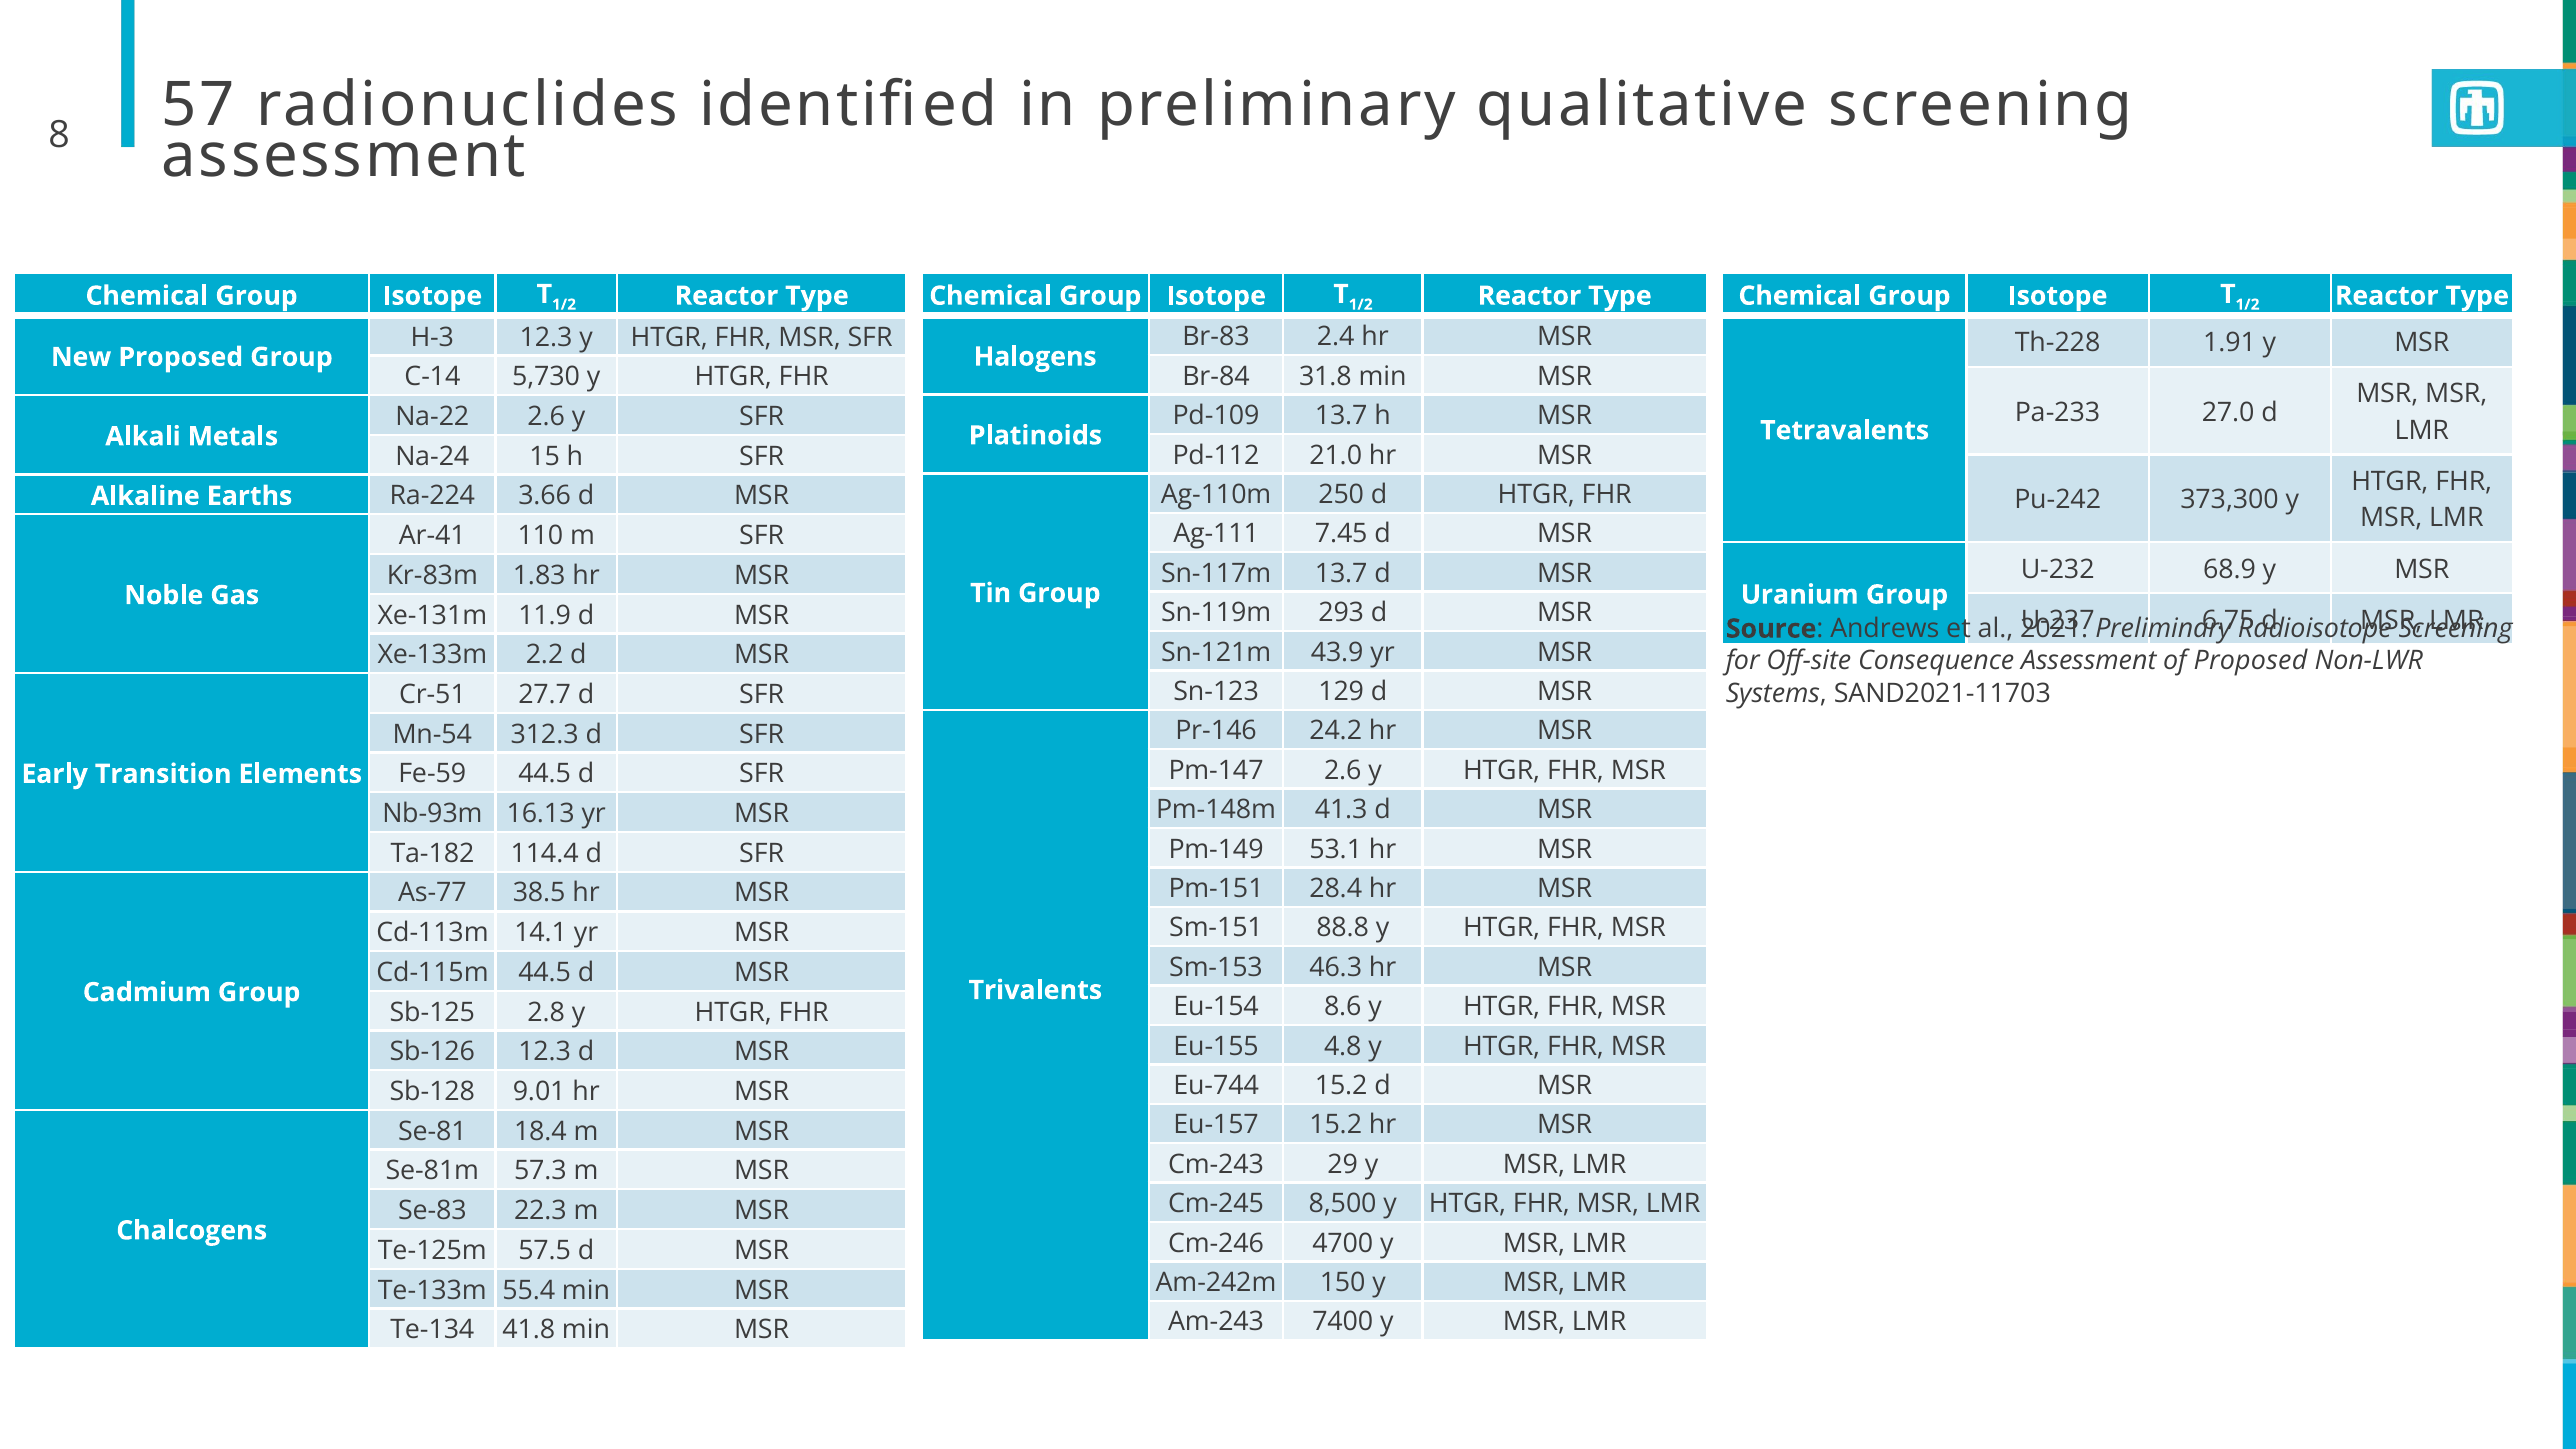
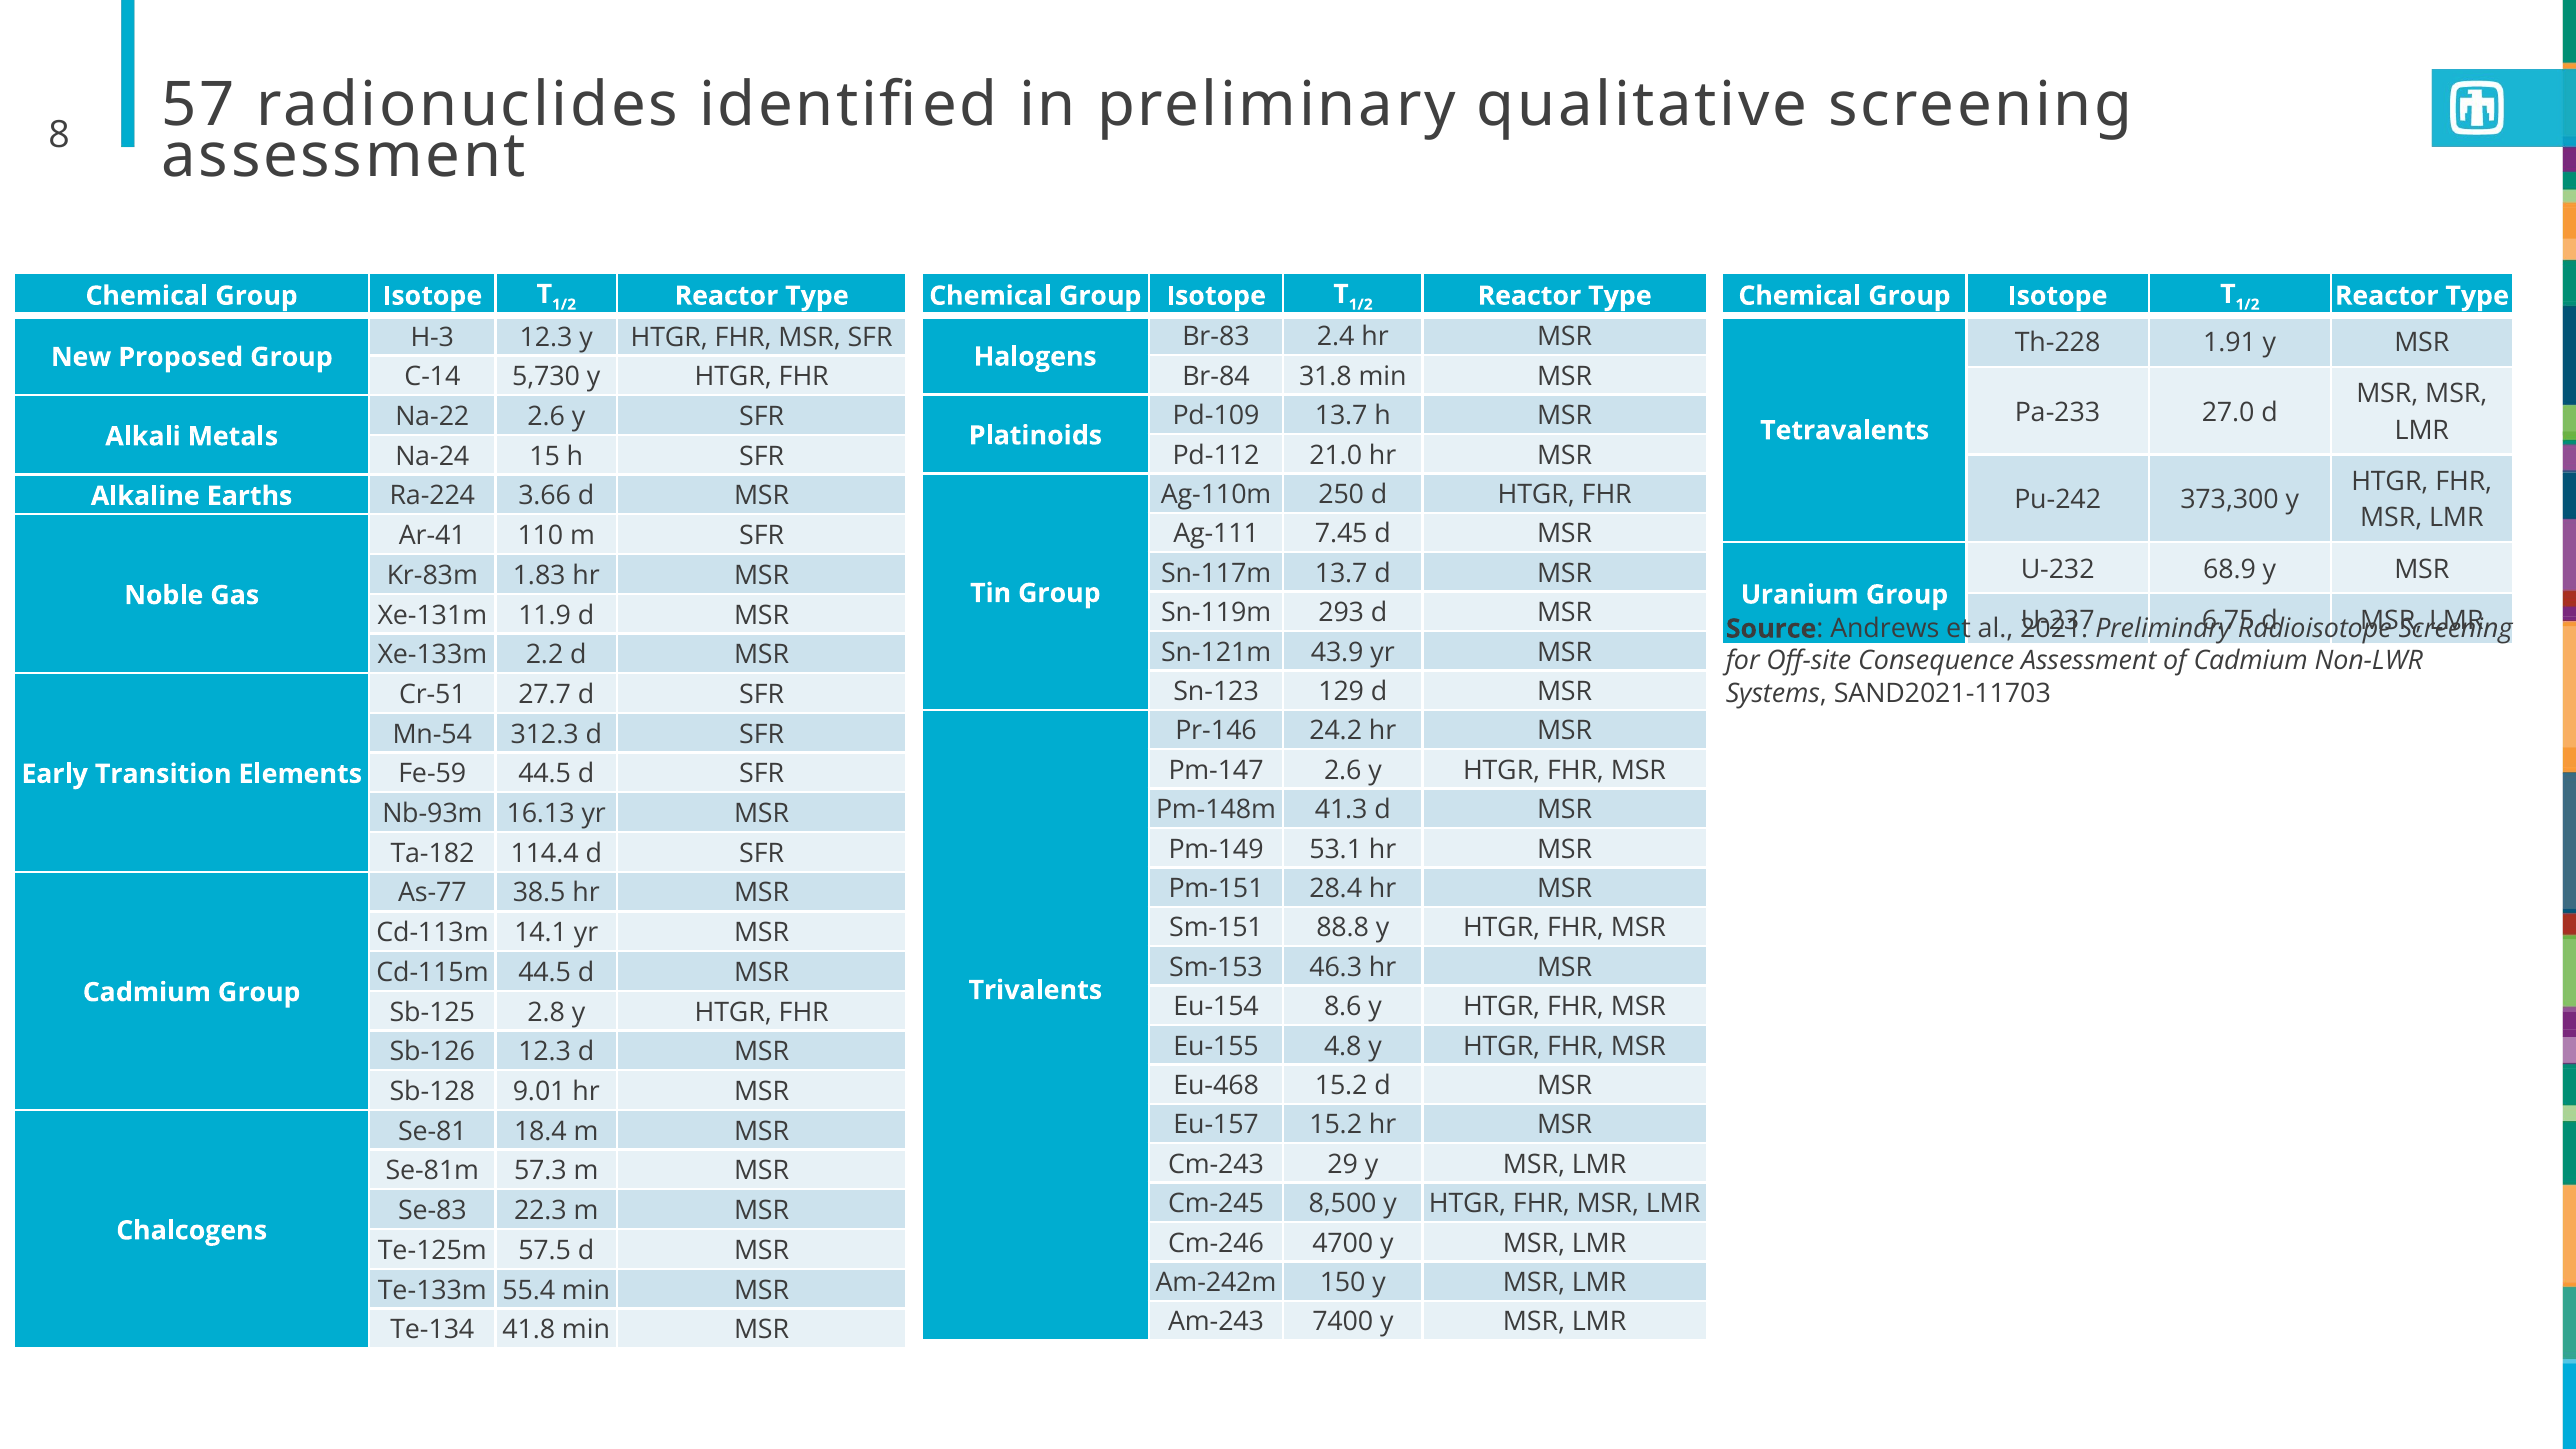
of Proposed: Proposed -> Cadmium
Eu-744: Eu-744 -> Eu-468
